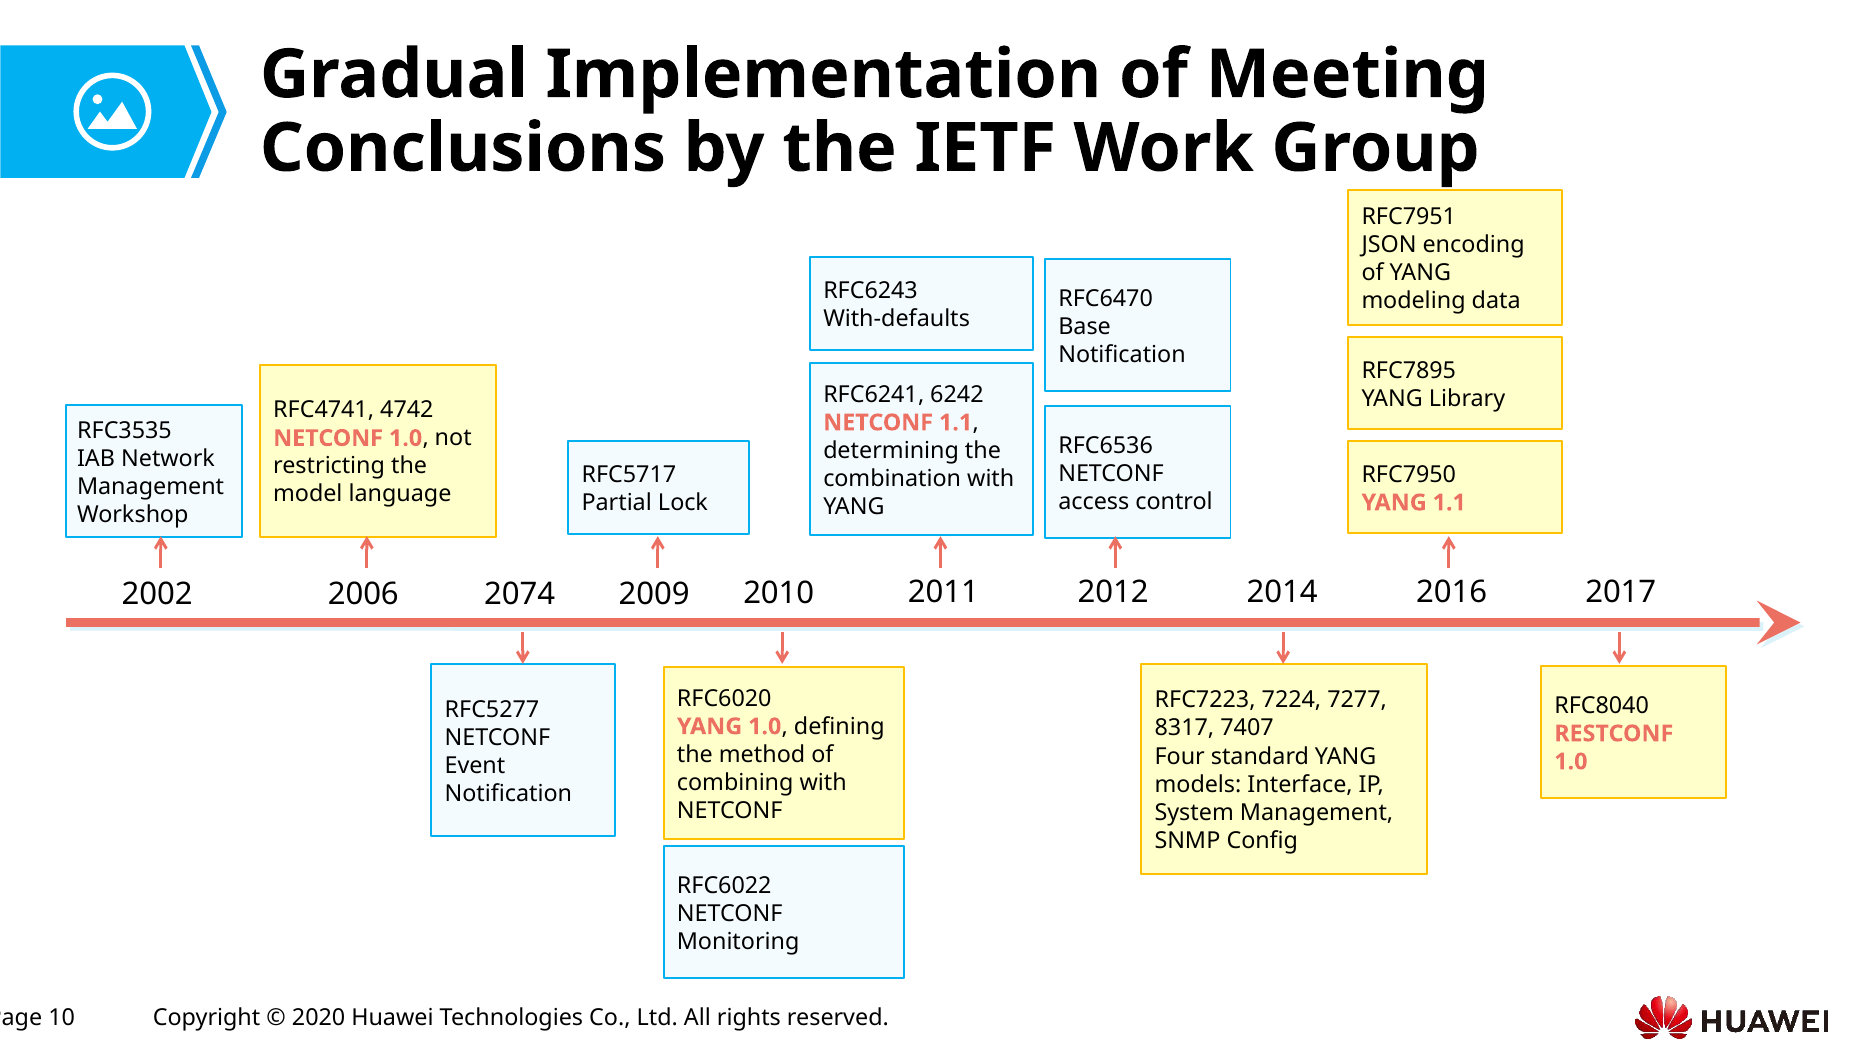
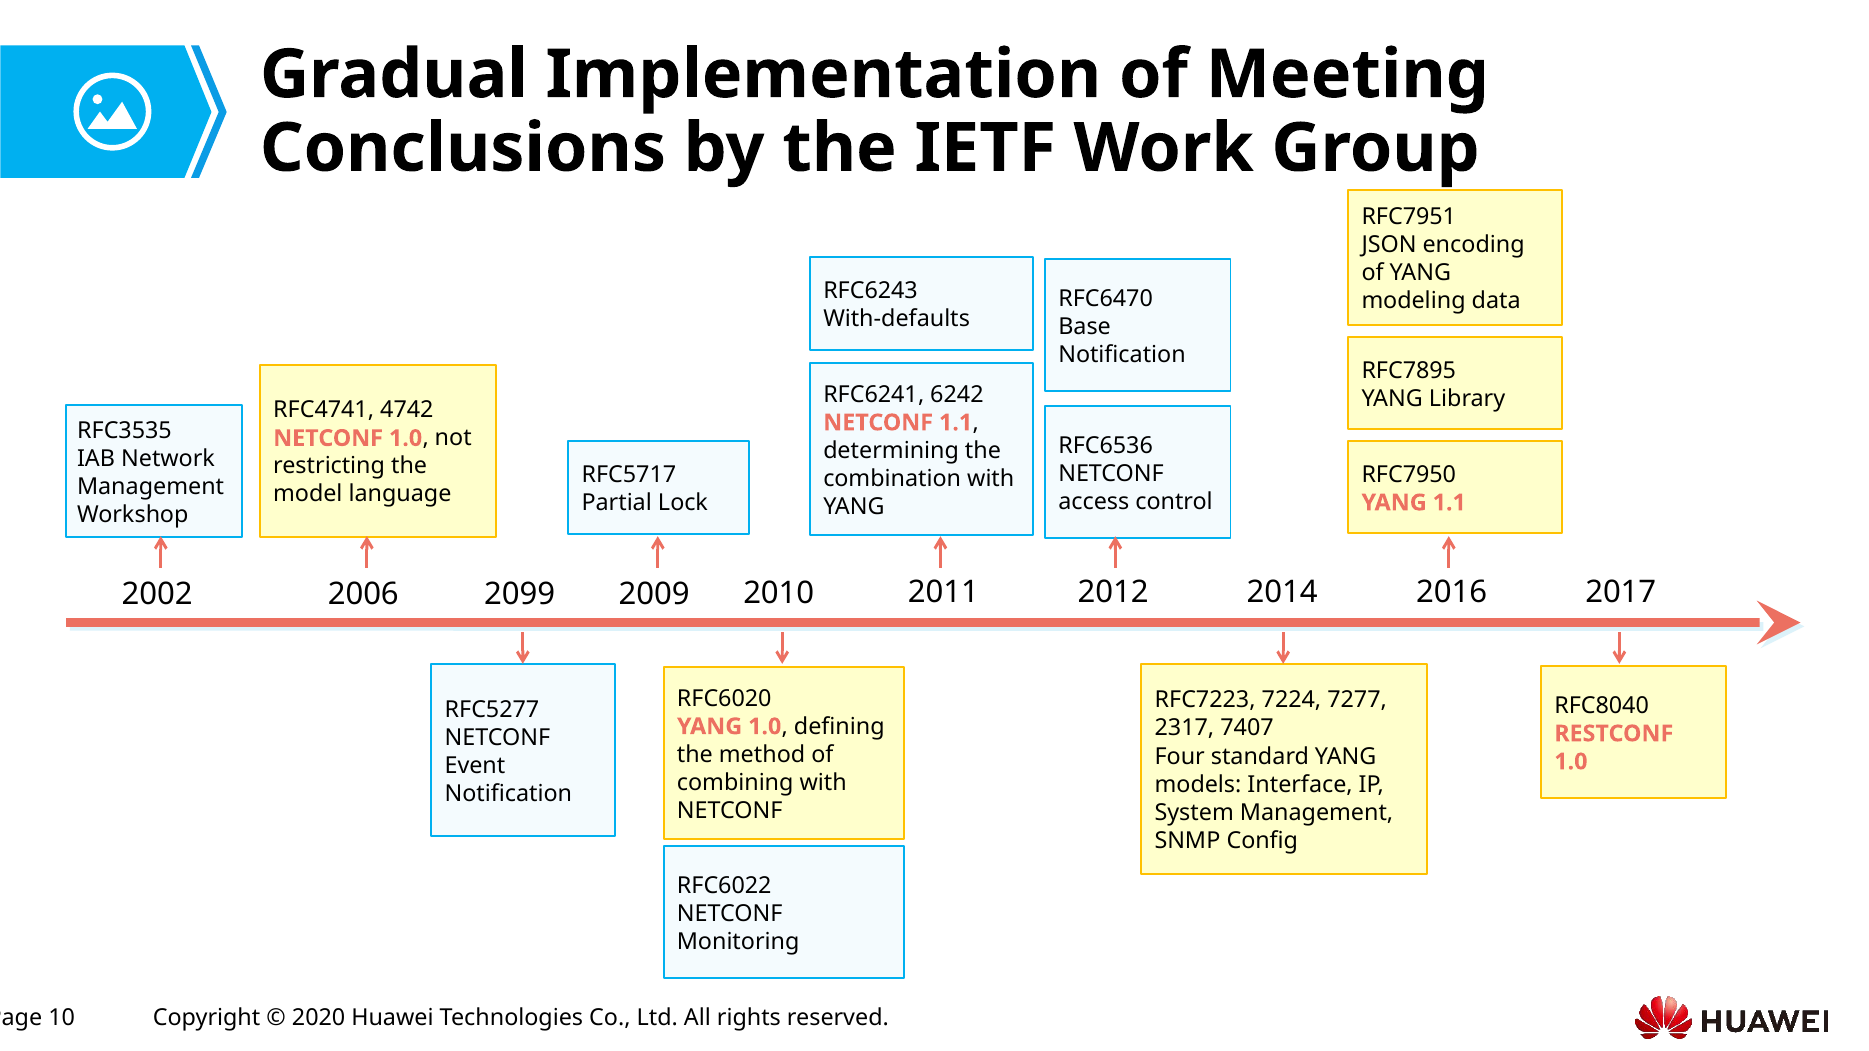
2074: 2074 -> 2099
8317: 8317 -> 2317
